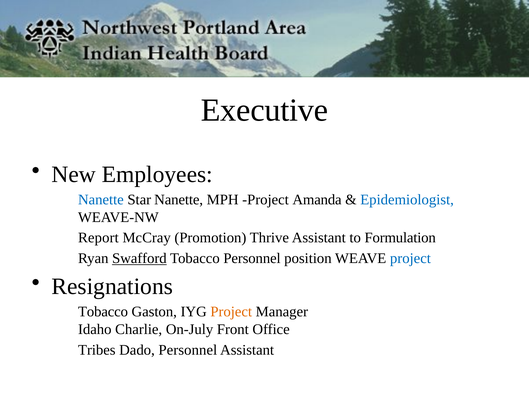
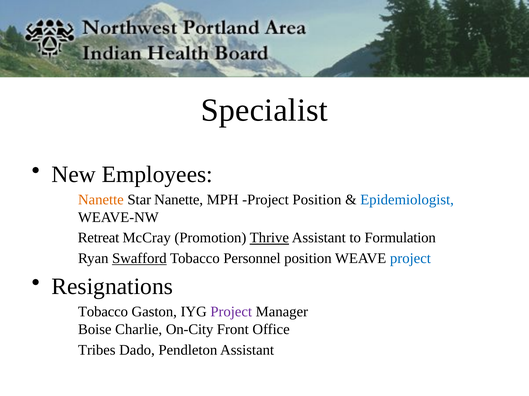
Executive: Executive -> Specialist
Nanette at (101, 200) colour: blue -> orange
Project Amanda: Amanda -> Position
Report: Report -> Retreat
Thrive underline: none -> present
Project at (231, 312) colour: orange -> purple
Idaho: Idaho -> Boise
On-July: On-July -> On-City
Dado Personnel: Personnel -> Pendleton
